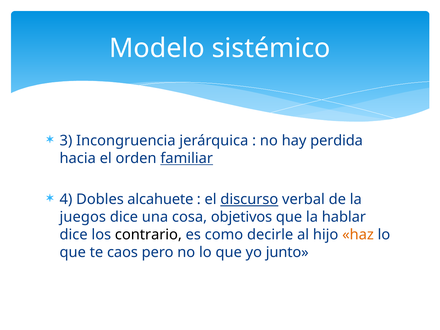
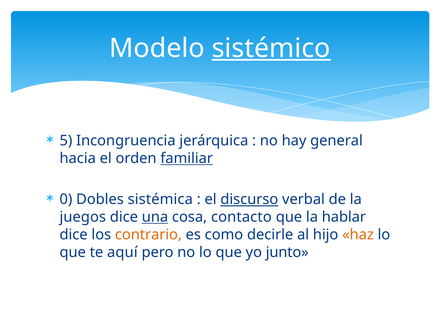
sistémico underline: none -> present
3: 3 -> 5
perdida: perdida -> general
4: 4 -> 0
alcahuete: alcahuete -> sistémica
una underline: none -> present
objetivos: objetivos -> contacto
contrario colour: black -> orange
caos: caos -> aquí
